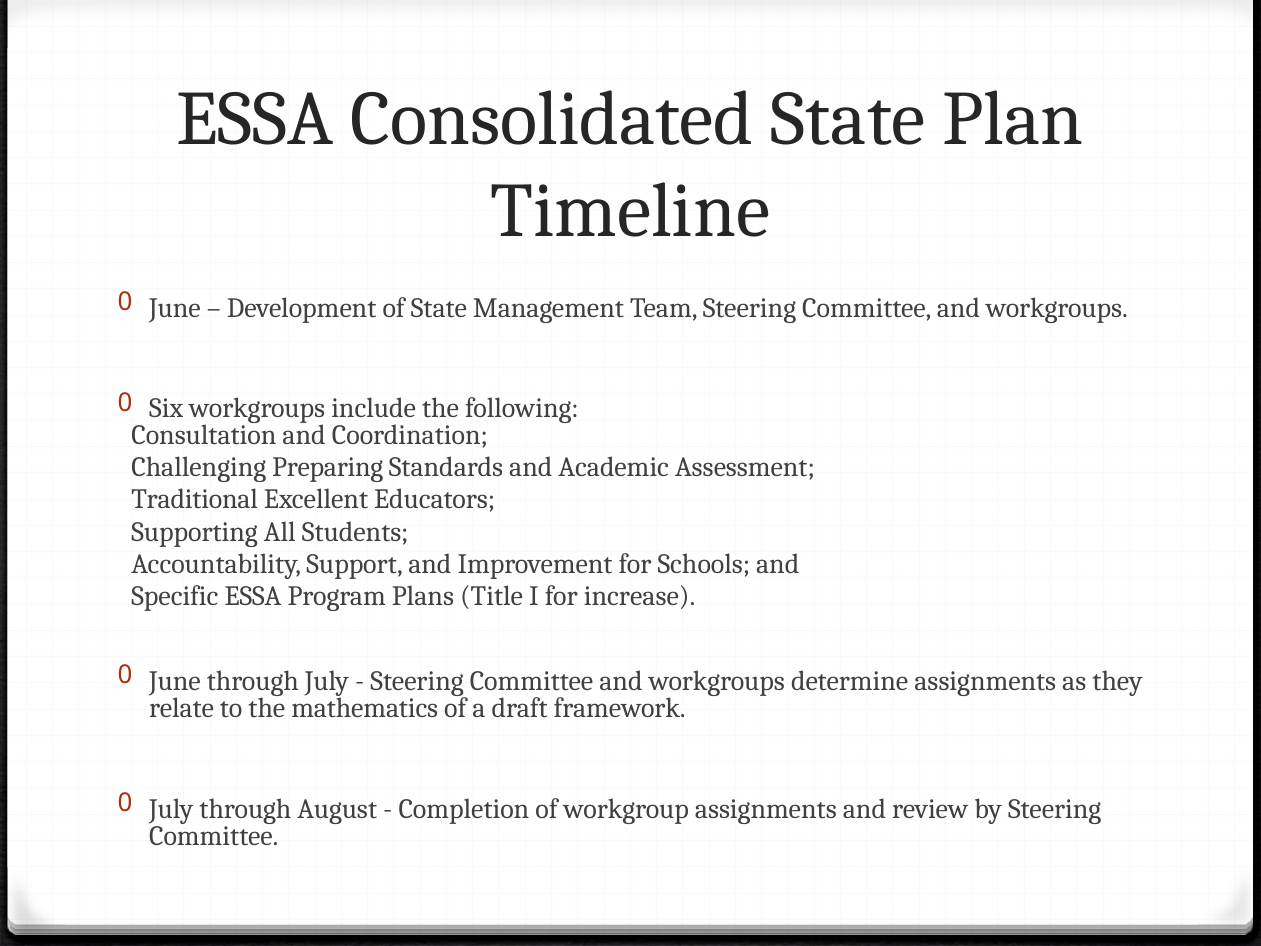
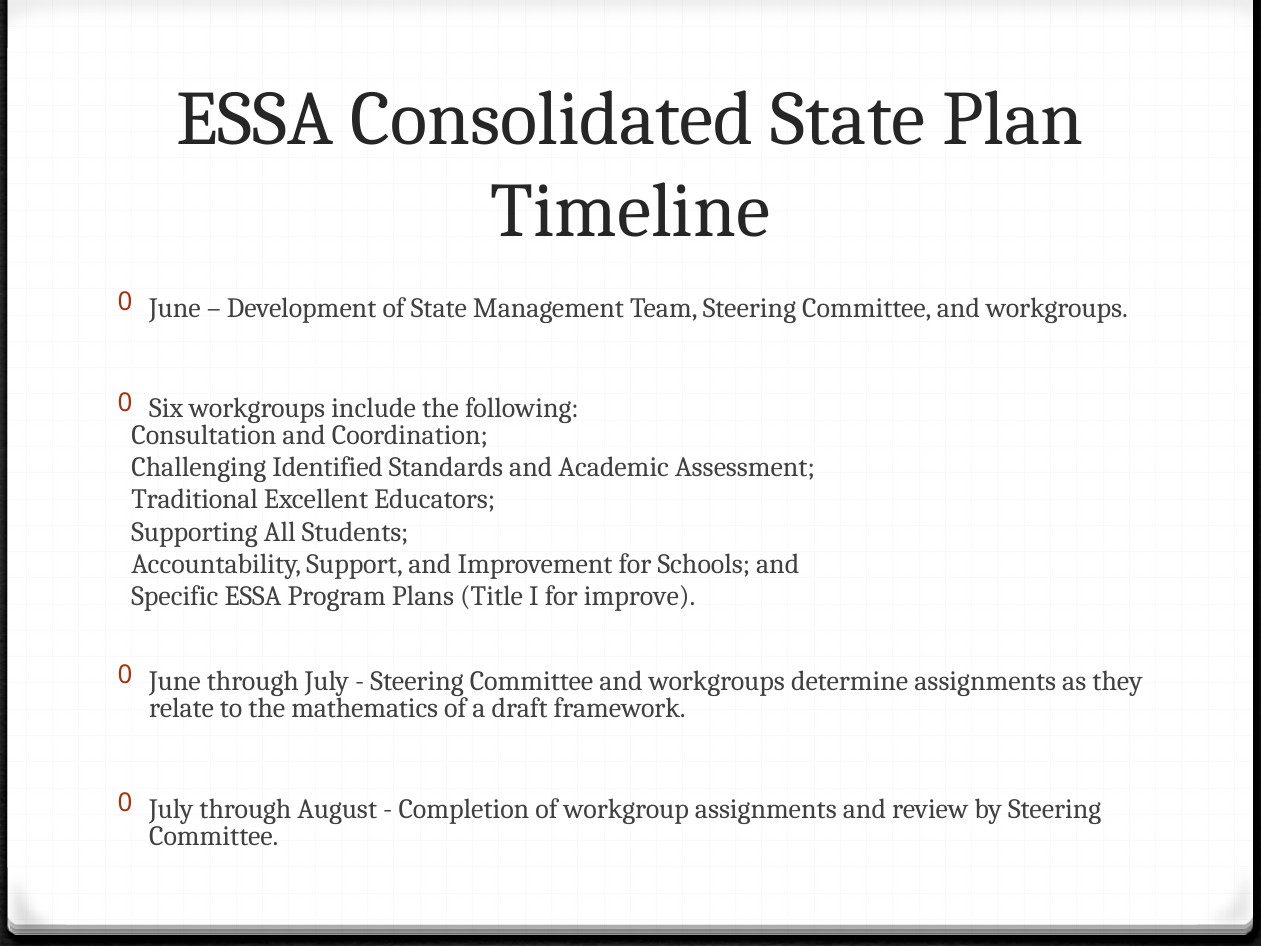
Preparing: Preparing -> Identified
increase: increase -> improve
